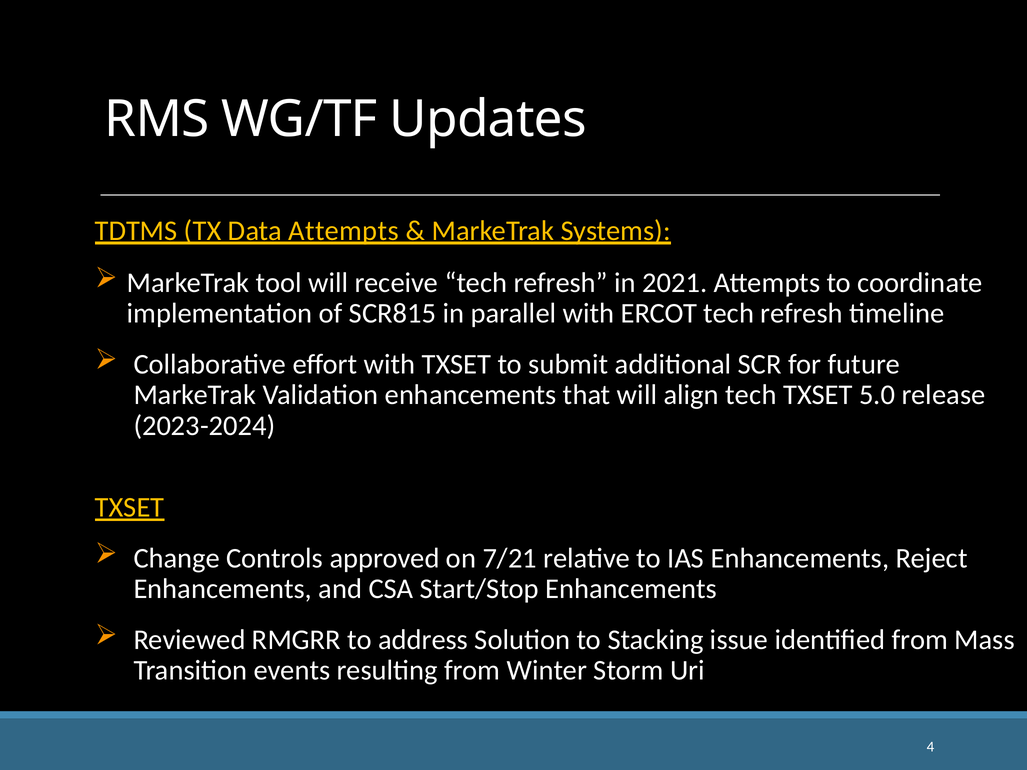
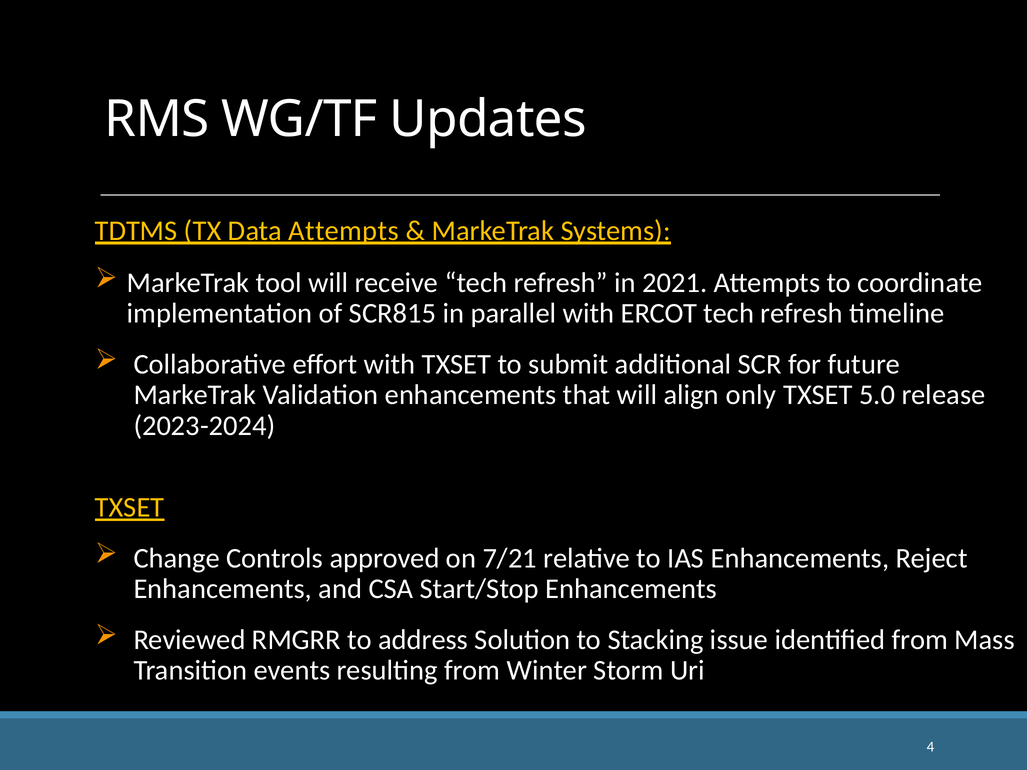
align tech: tech -> only
